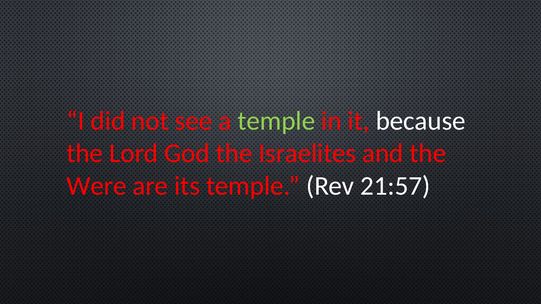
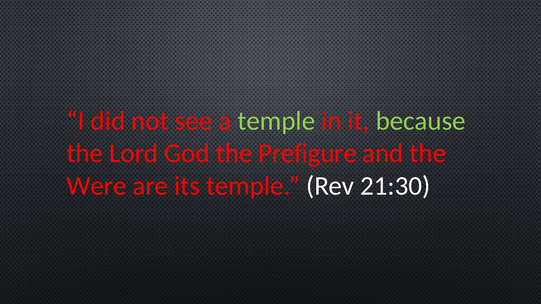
because colour: white -> light green
Israelites: Israelites -> Prefigure
21:57: 21:57 -> 21:30
